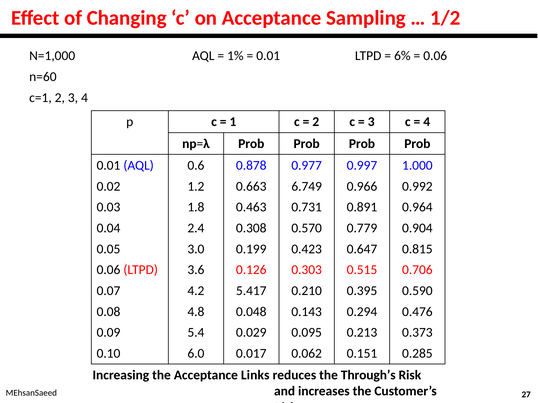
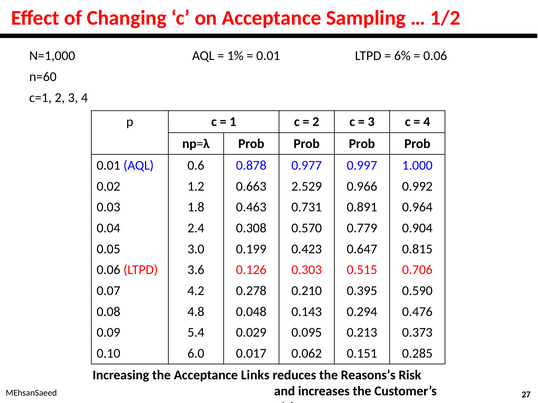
6.749: 6.749 -> 2.529
5.417: 5.417 -> 0.278
Through’s: Through’s -> Reasons’s
